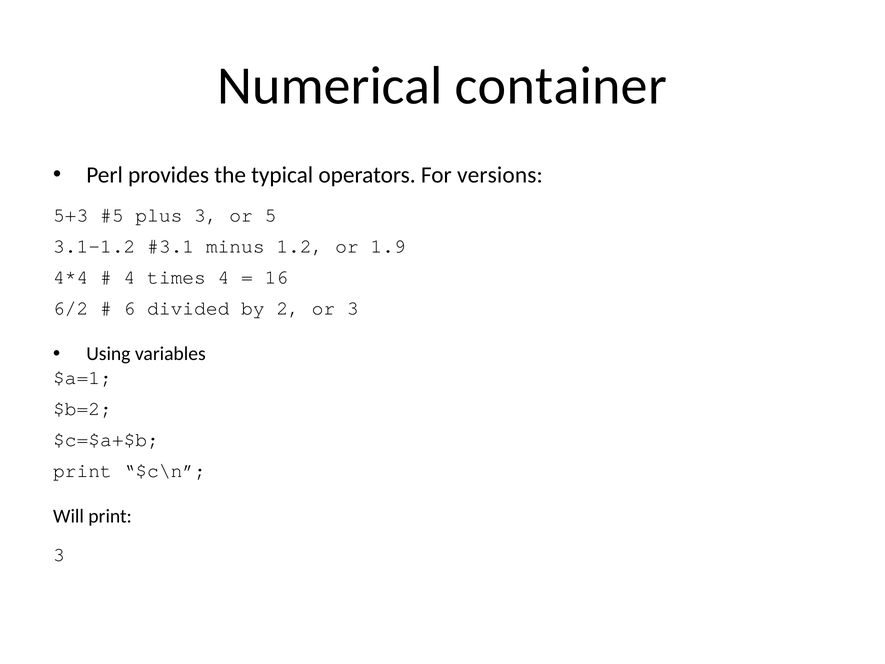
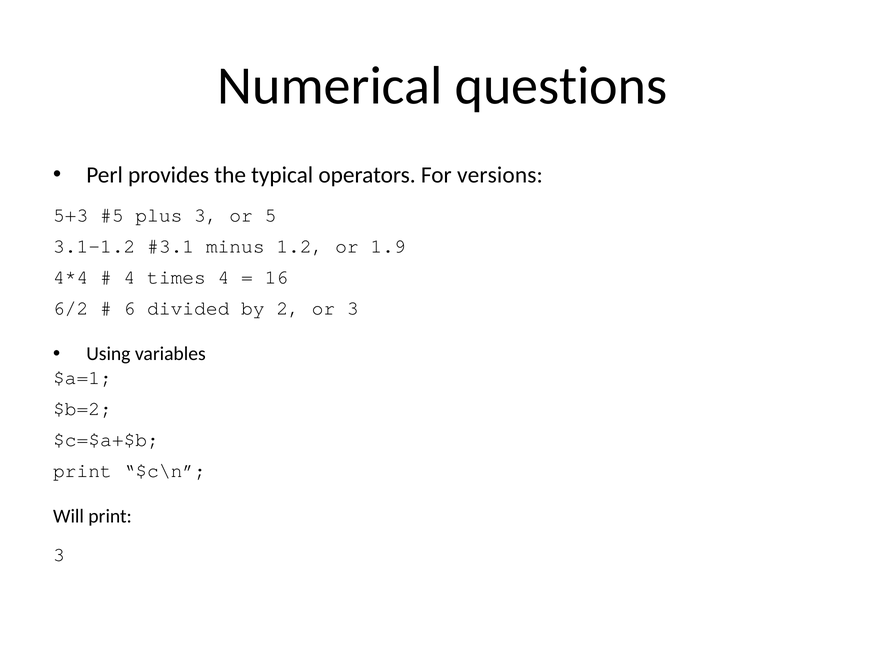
container: container -> questions
